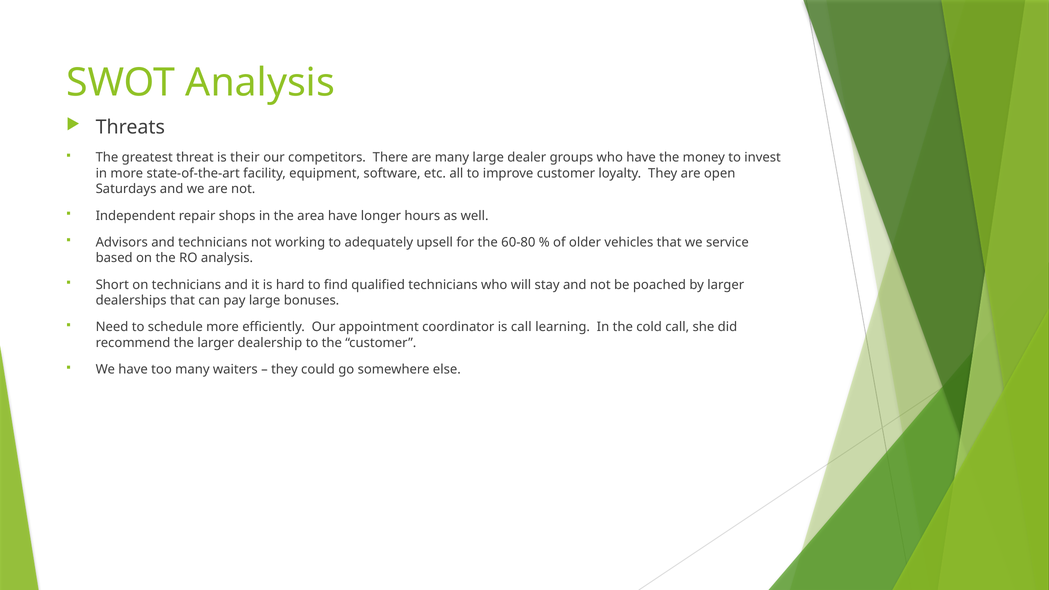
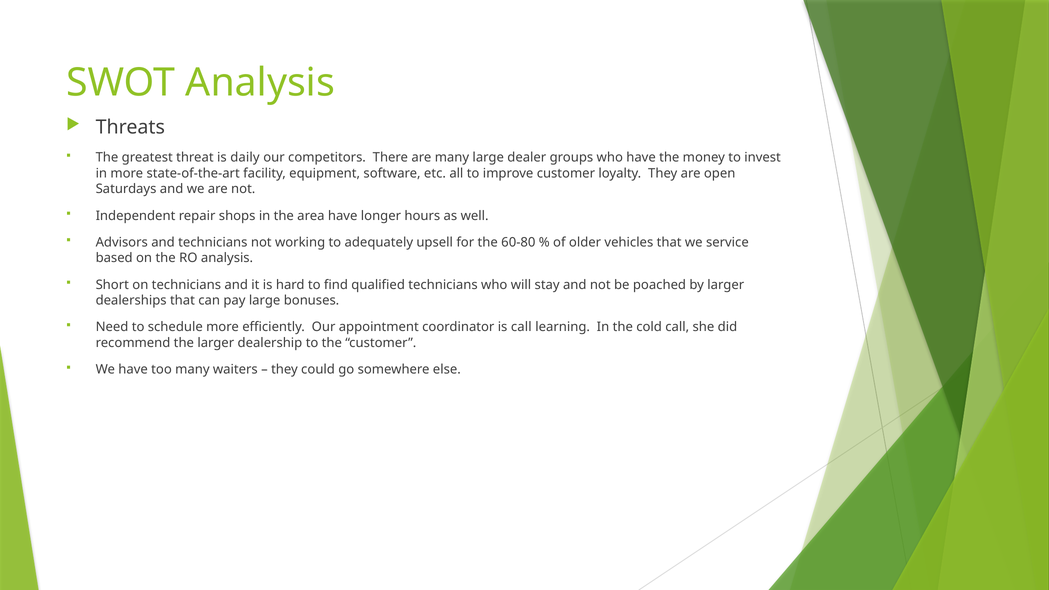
their: their -> daily
